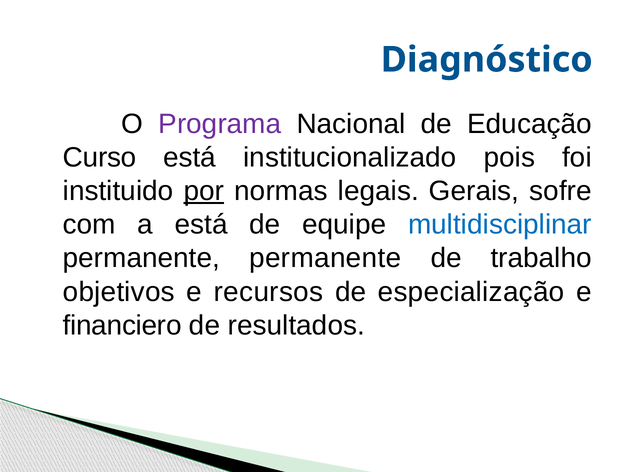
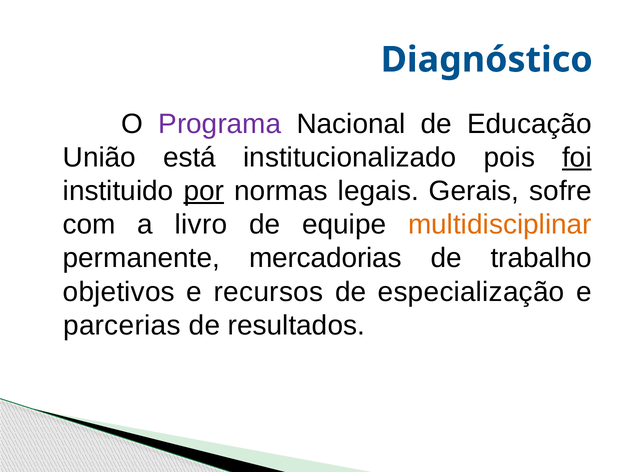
Curso: Curso -> União
foi underline: none -> present
a está: está -> livro
multidisciplinar colour: blue -> orange
permanente permanente: permanente -> mercadorias
financiero: financiero -> parcerias
